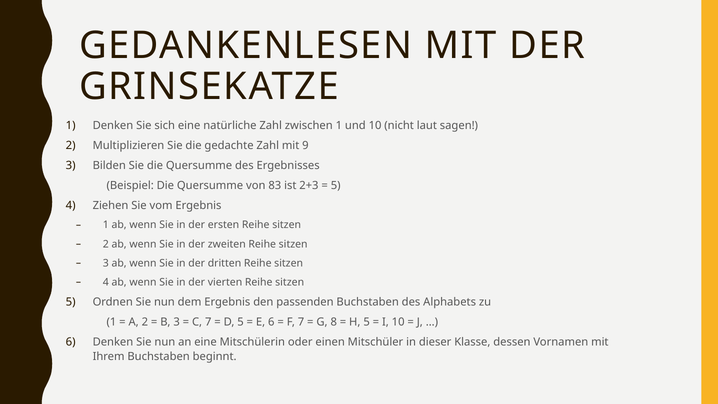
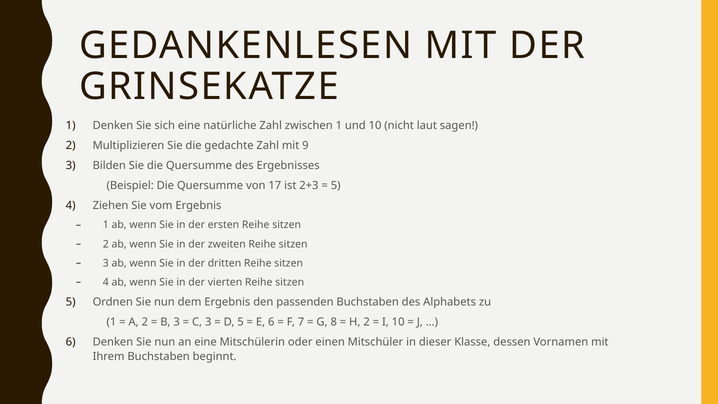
83: 83 -> 17
C 7: 7 -> 3
H 5: 5 -> 2
